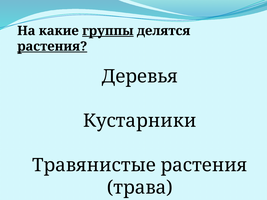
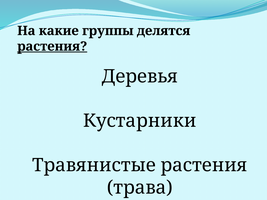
группы underline: present -> none
